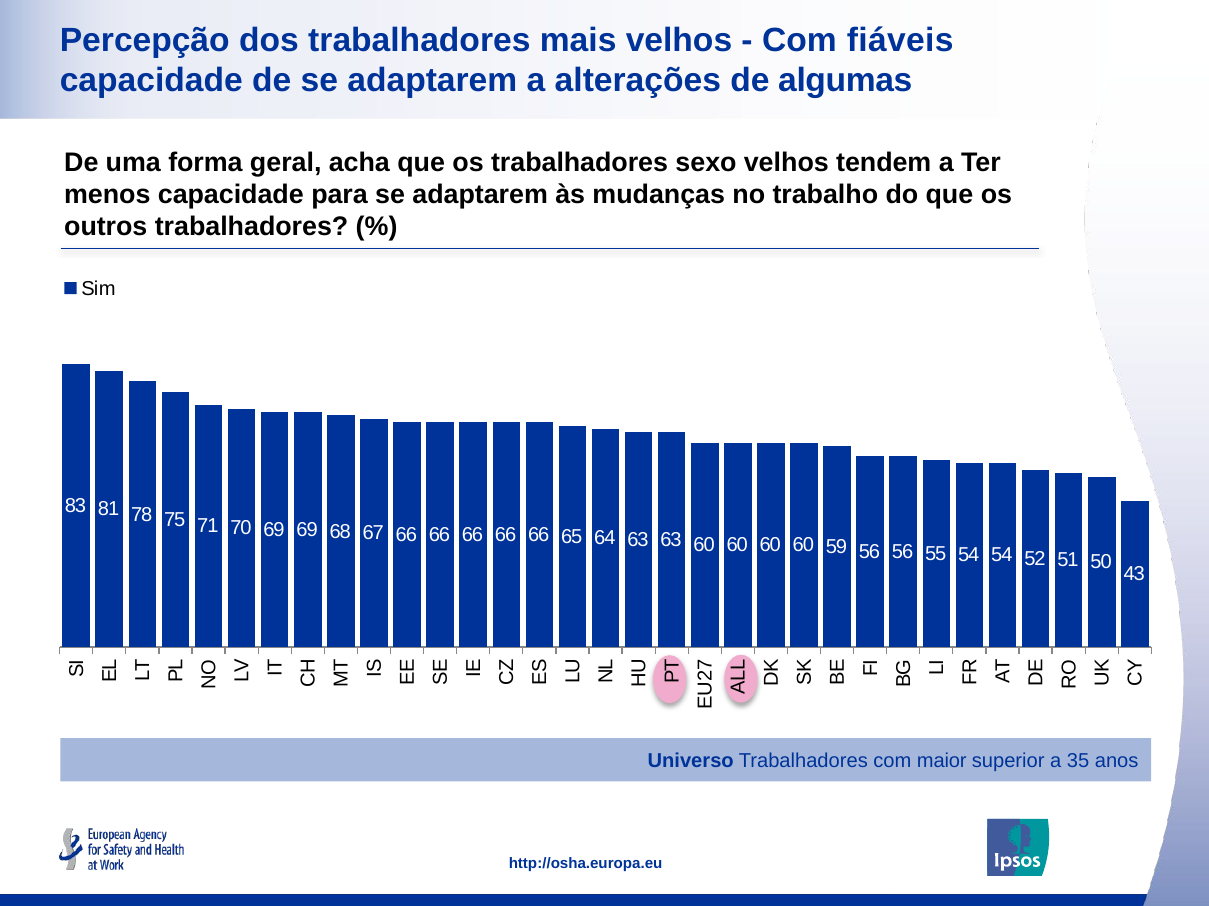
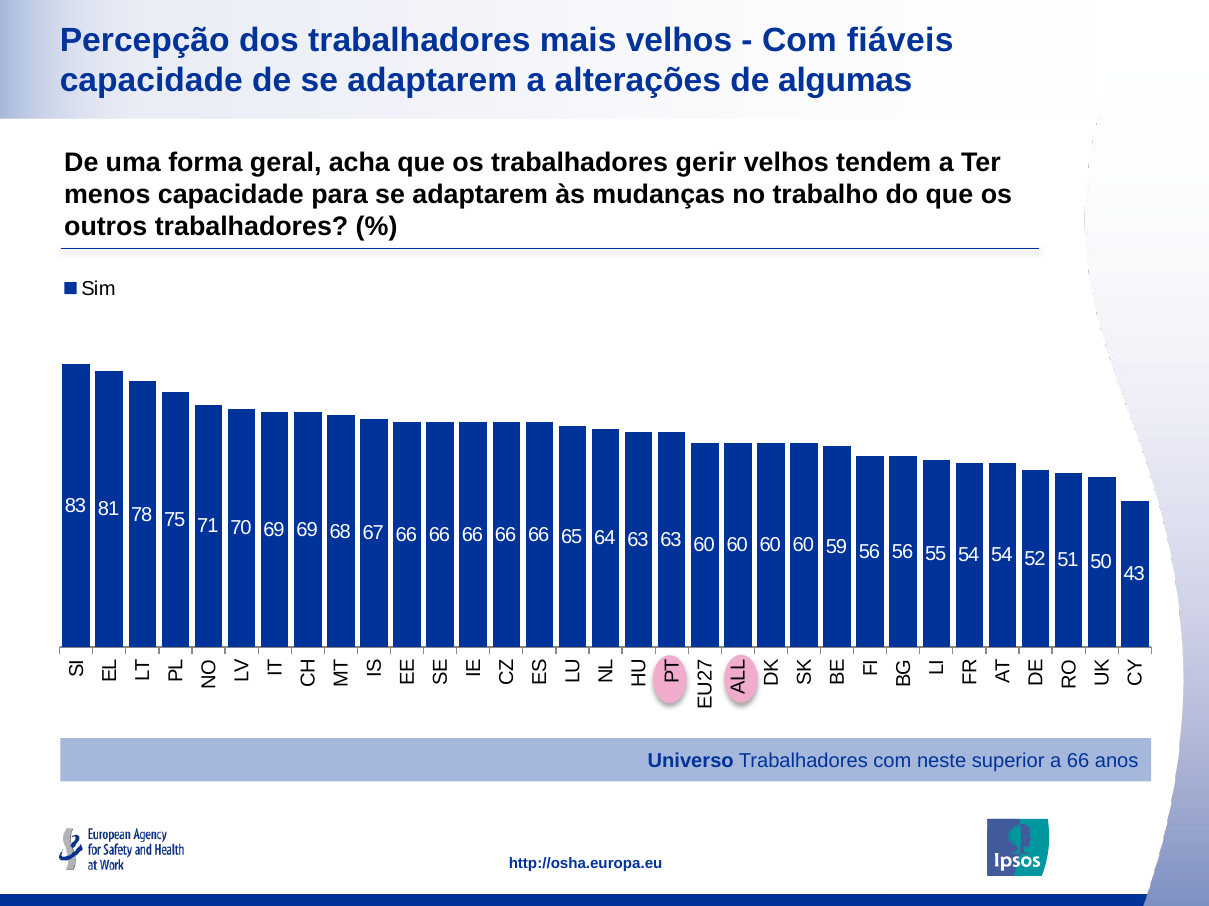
sexo: sexo -> gerir
maior: maior -> neste
a 35: 35 -> 66
